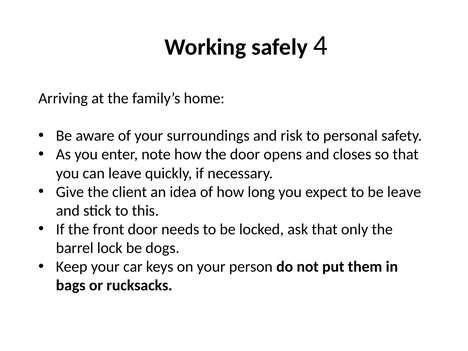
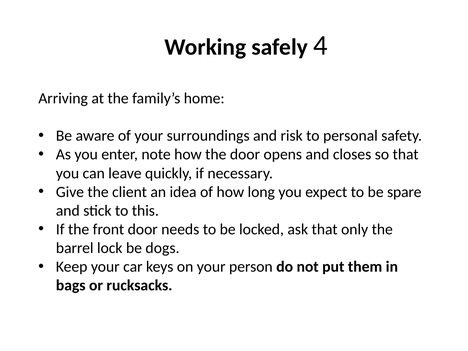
be leave: leave -> spare
